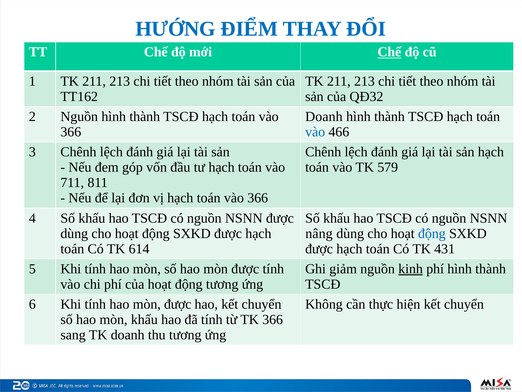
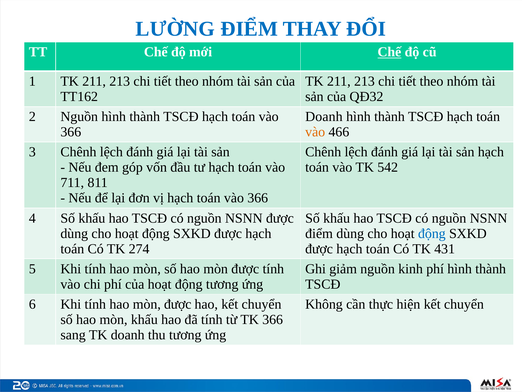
HƯỚNG: HƯỚNG -> LƯỜNG
vào at (315, 132) colour: blue -> orange
579: 579 -> 542
nâng at (319, 233): nâng -> điểm
614: 614 -> 274
kinh underline: present -> none
